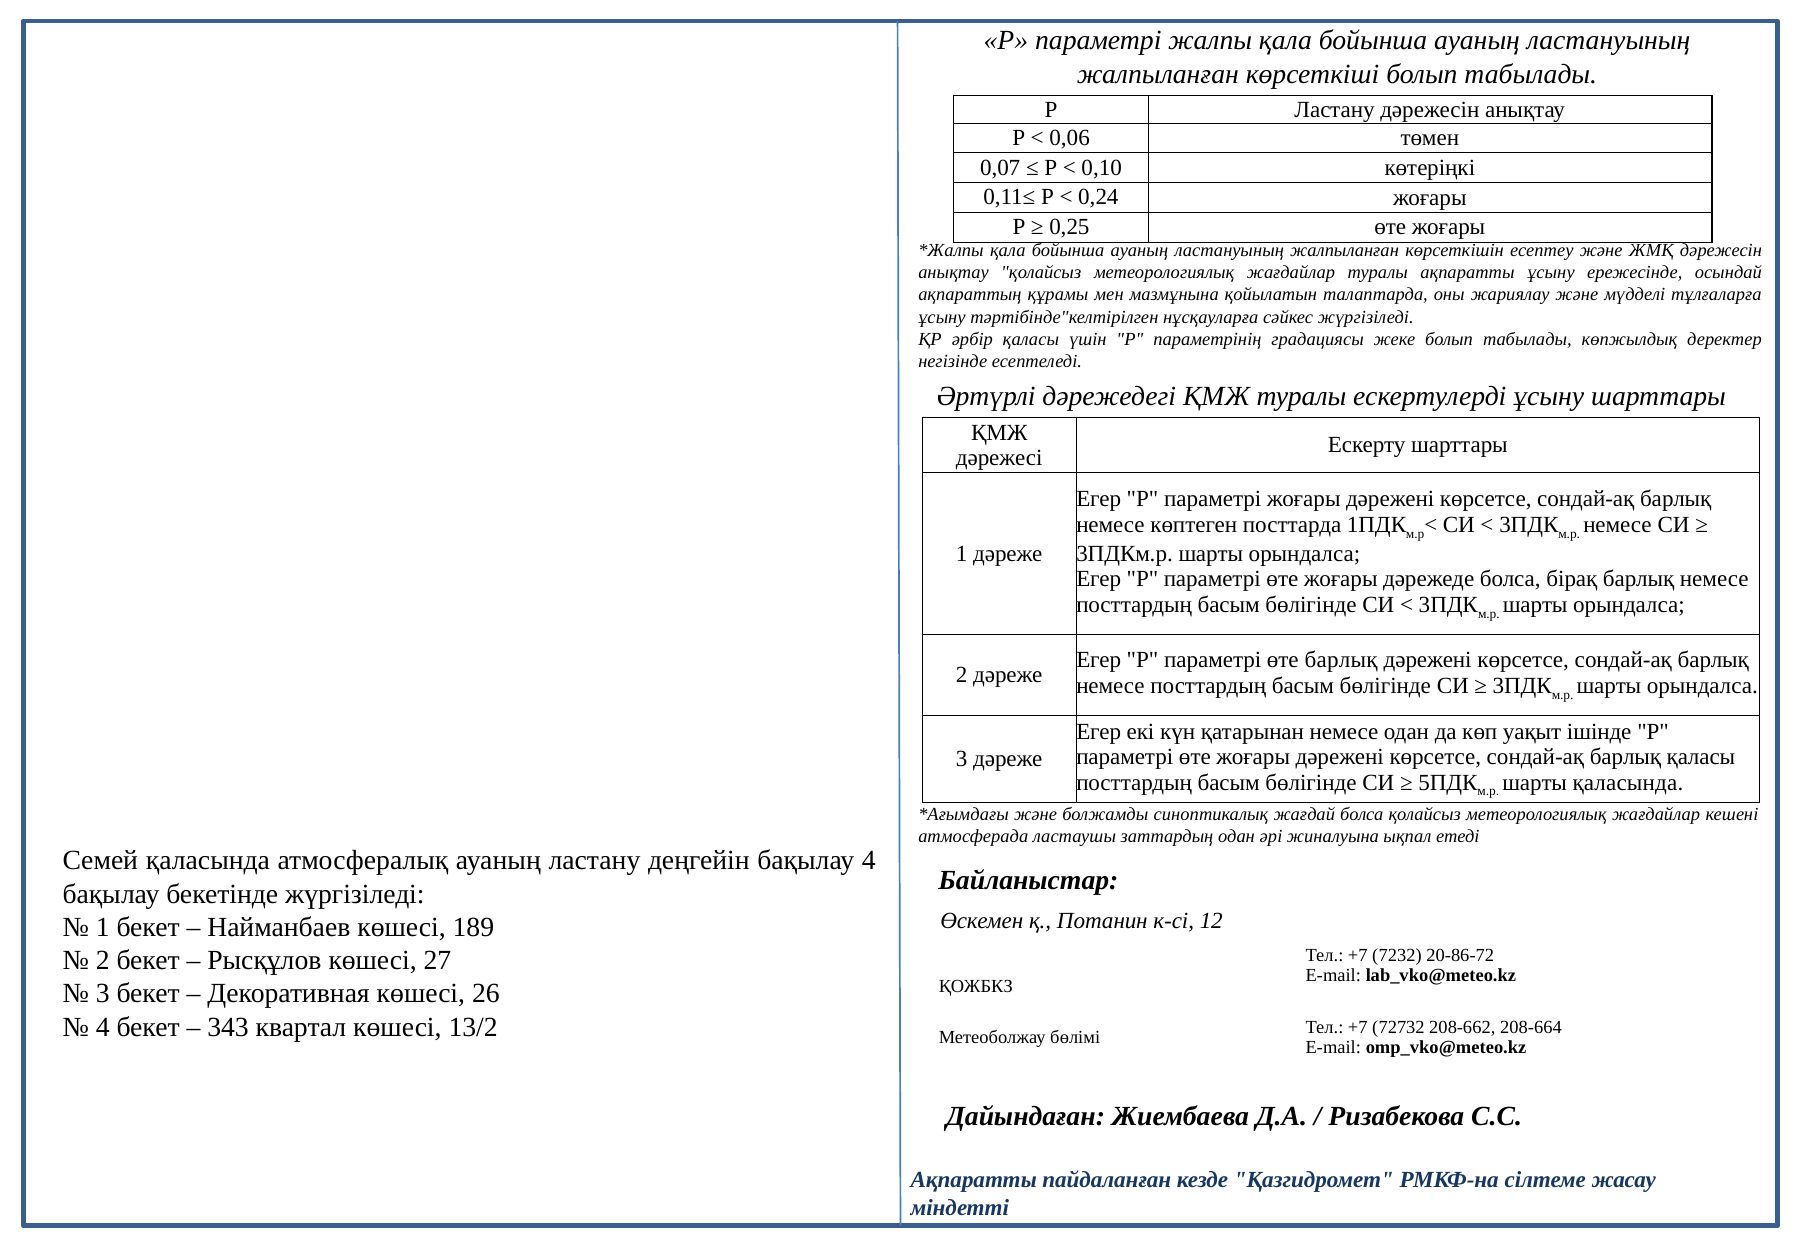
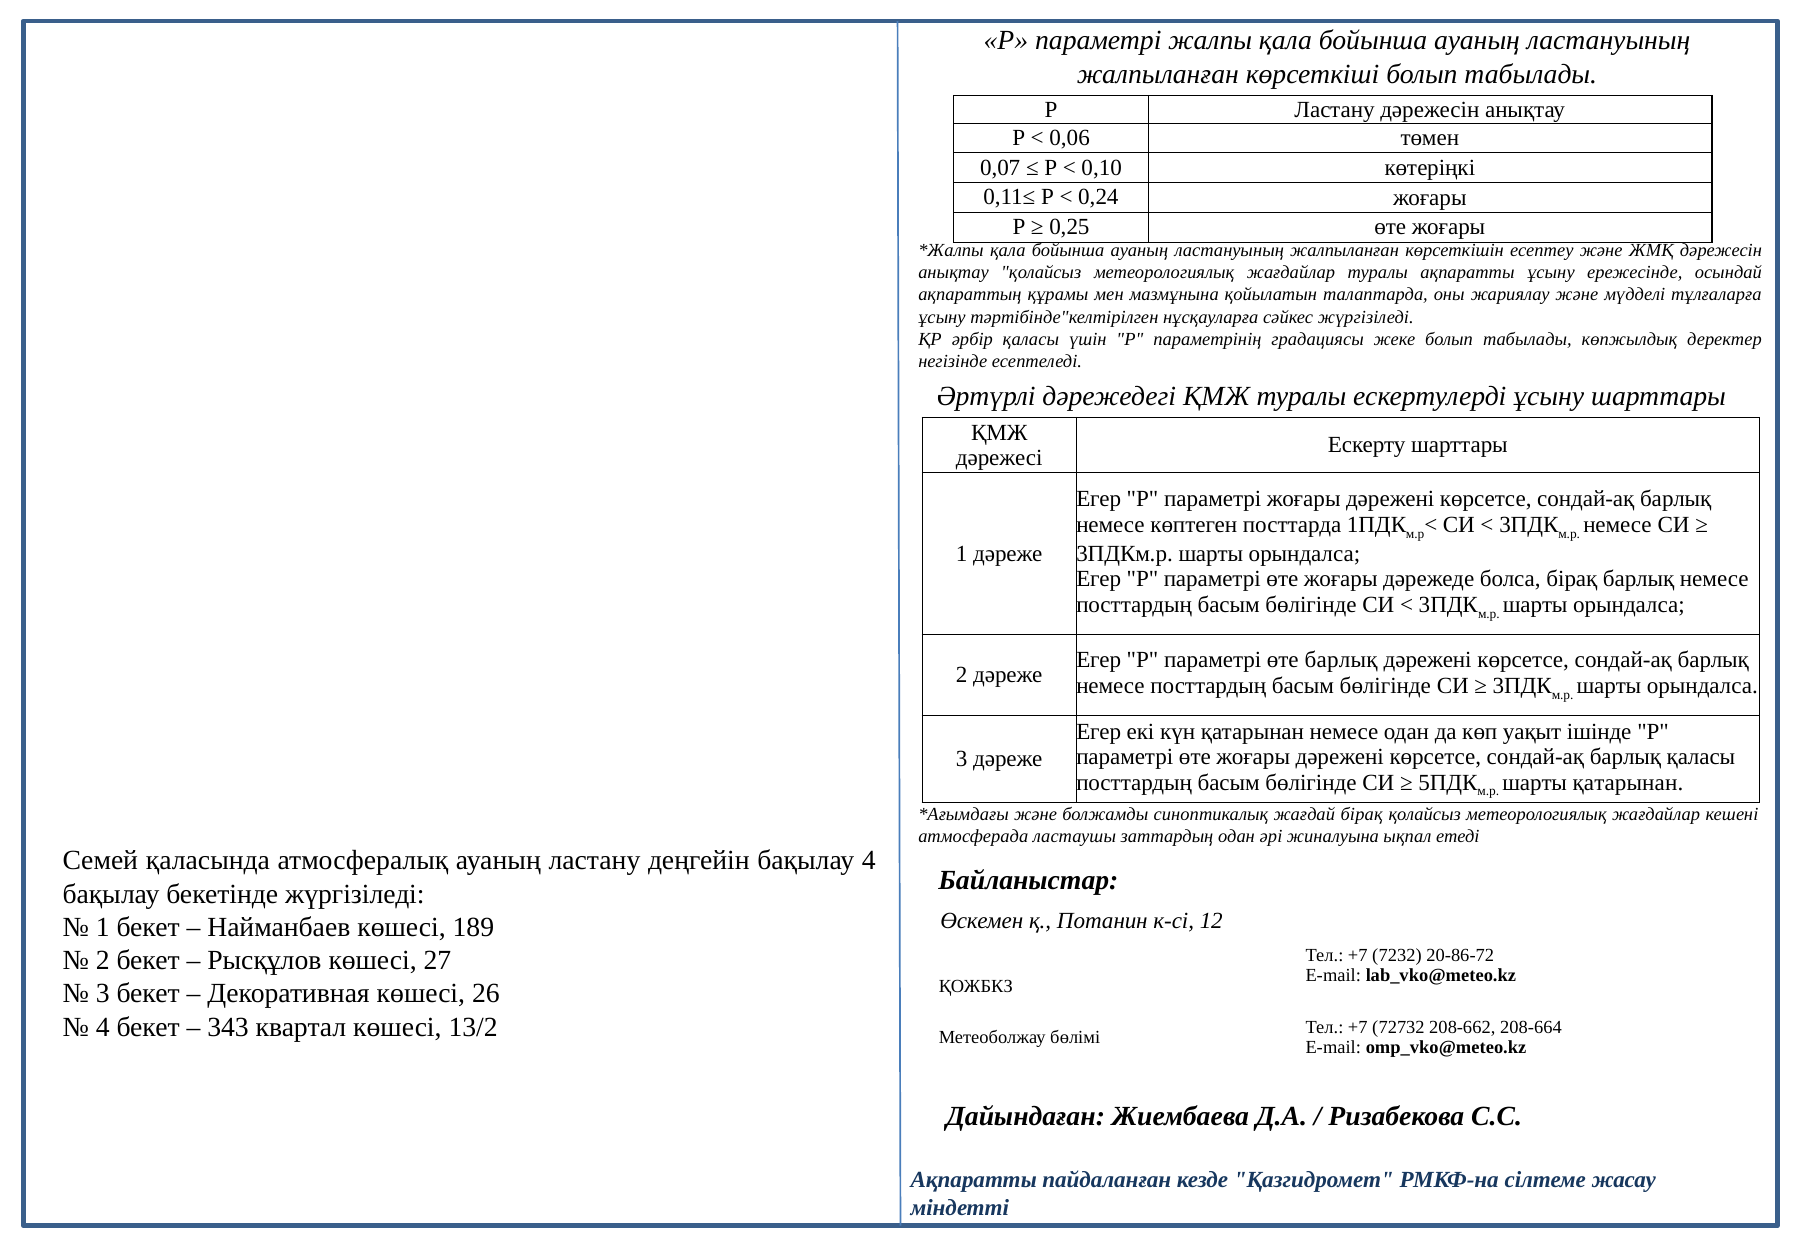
шарты қаласында: қаласында -> қатарынан
жағдай болса: болса -> бірақ
